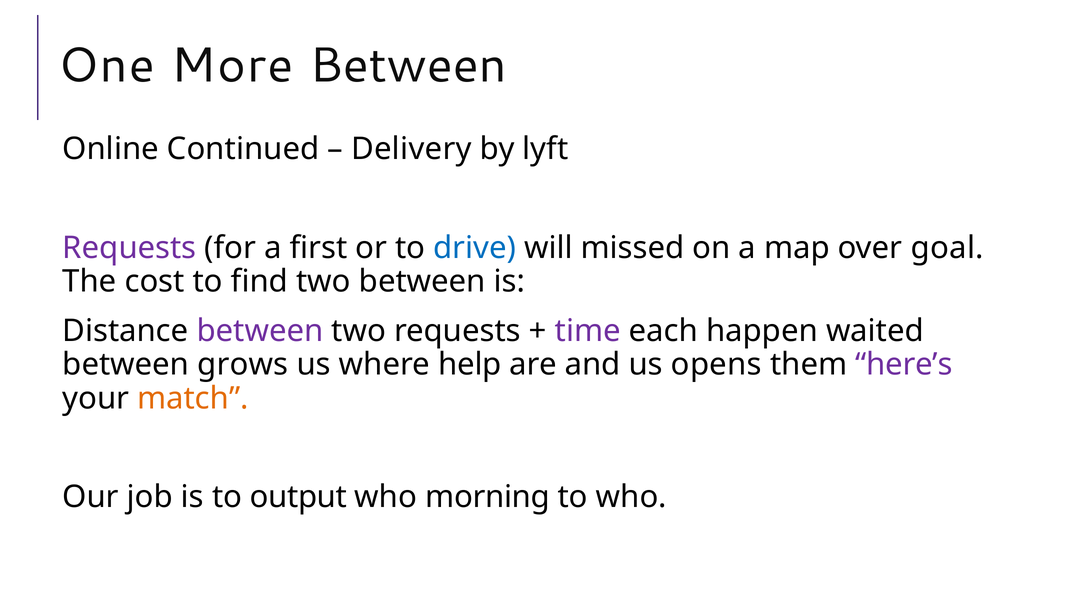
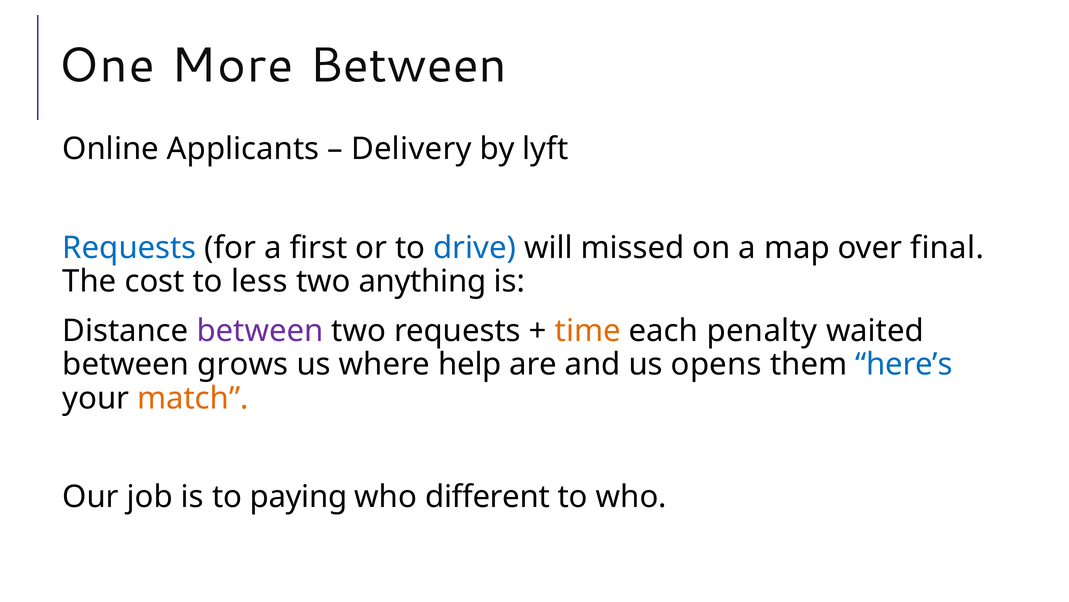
Continued: Continued -> Applicants
Requests at (129, 248) colour: purple -> blue
goal: goal -> final
find: find -> less
two between: between -> anything
time colour: purple -> orange
happen: happen -> penalty
here’s colour: purple -> blue
output: output -> paying
morning: morning -> different
